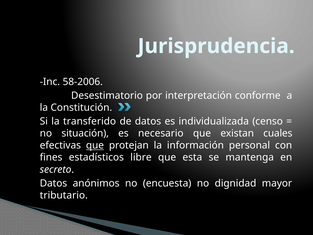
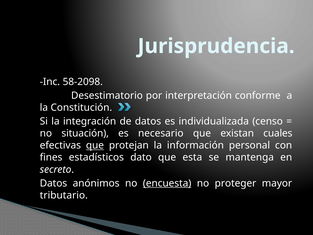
58-2006: 58-2006 -> 58-2098
transferido: transferido -> integración
libre: libre -> dato
encuesta underline: none -> present
dignidad: dignidad -> proteger
